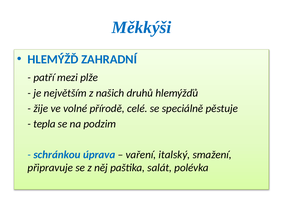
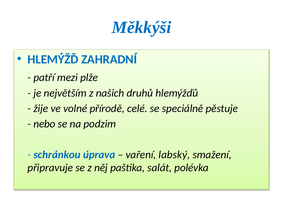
tepla: tepla -> nebo
italský: italský -> labský
